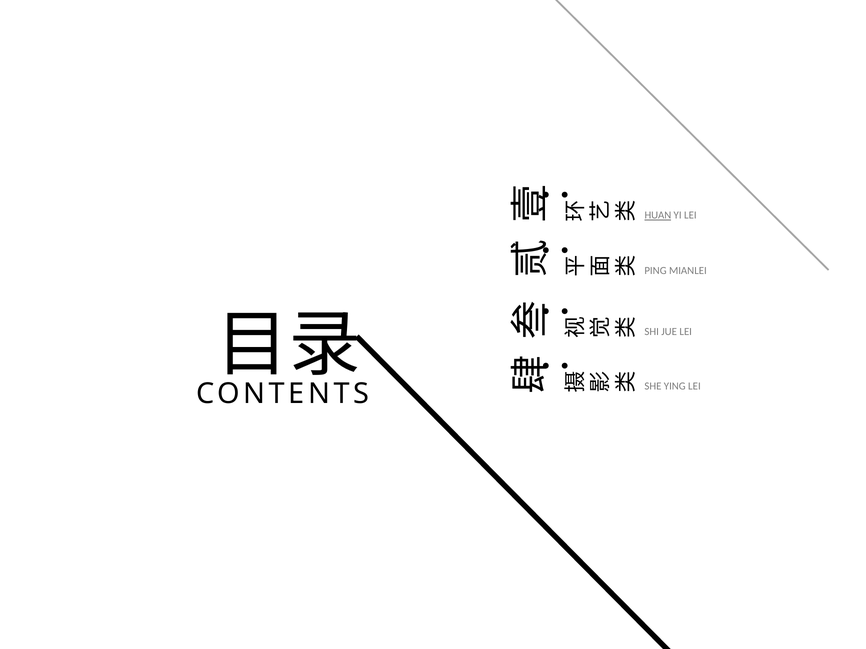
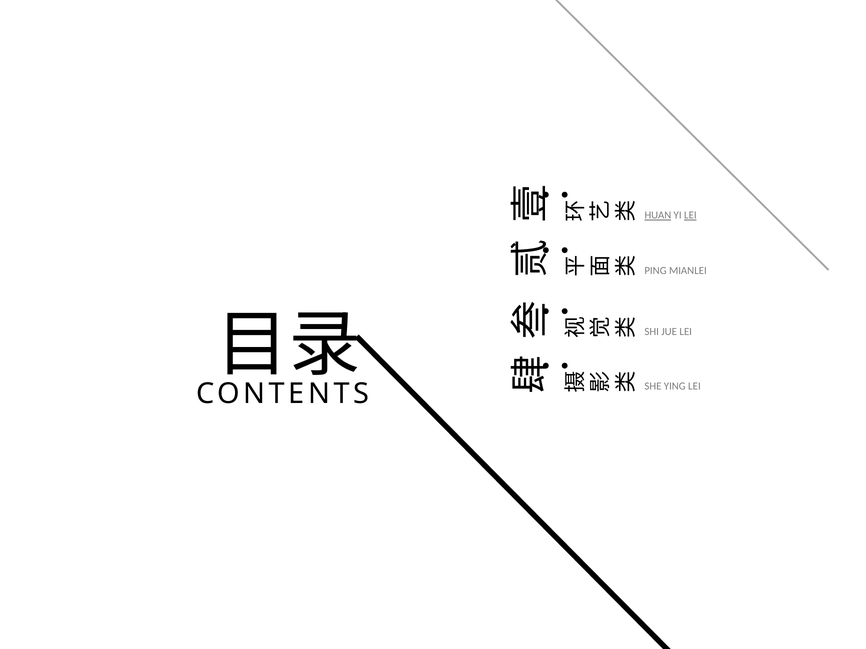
LEI at (690, 216) underline: none -> present
